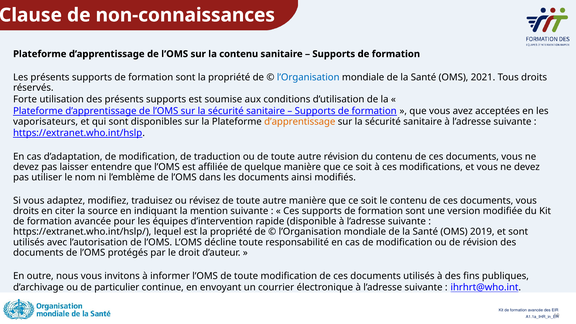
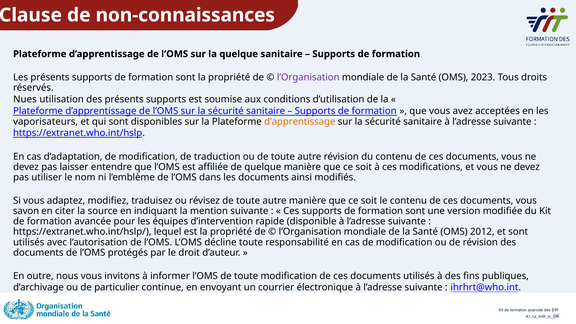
la contenu: contenu -> quelque
l’Organisation at (308, 77) colour: blue -> purple
2021: 2021 -> 2023
Forte: Forte -> Nues
droits at (26, 211): droits -> savon
2019: 2019 -> 2012
